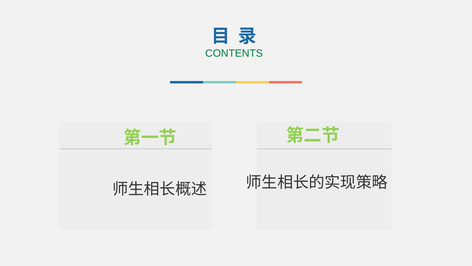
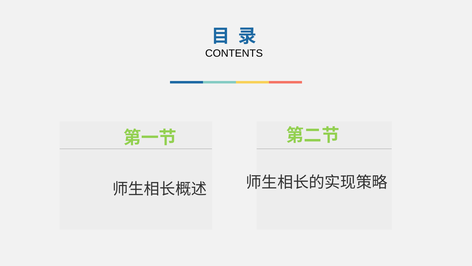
CONTENTS colour: green -> black
